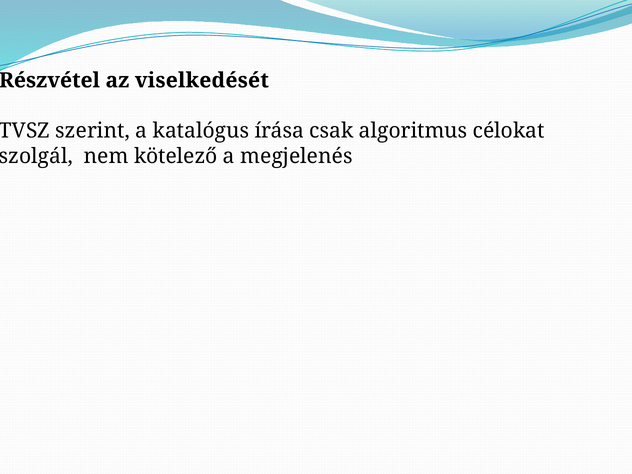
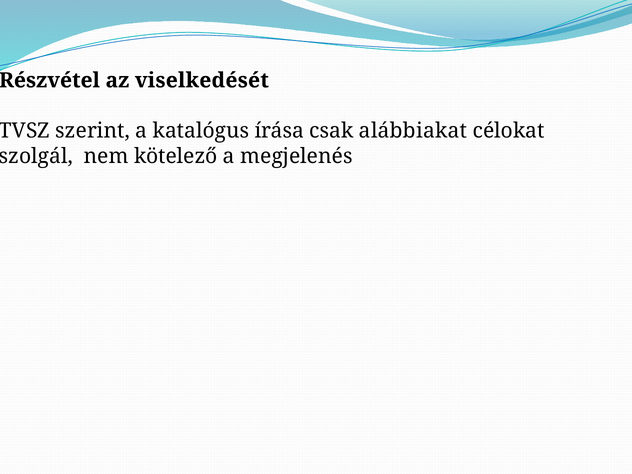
algoritmus: algoritmus -> alábbiakat
